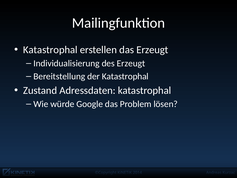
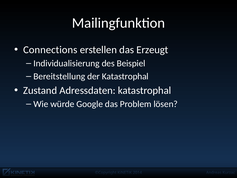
Katastrophal at (50, 50): Katastrophal -> Connections
des Erzeugt: Erzeugt -> Beispiel
